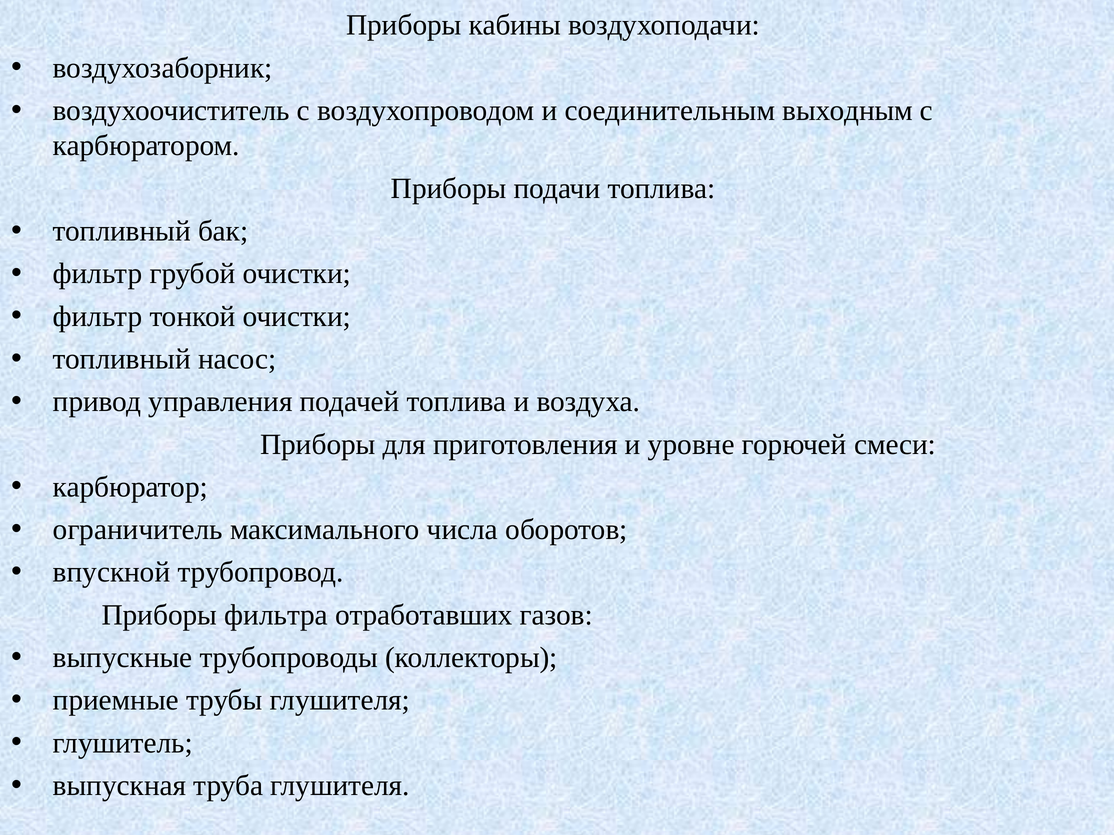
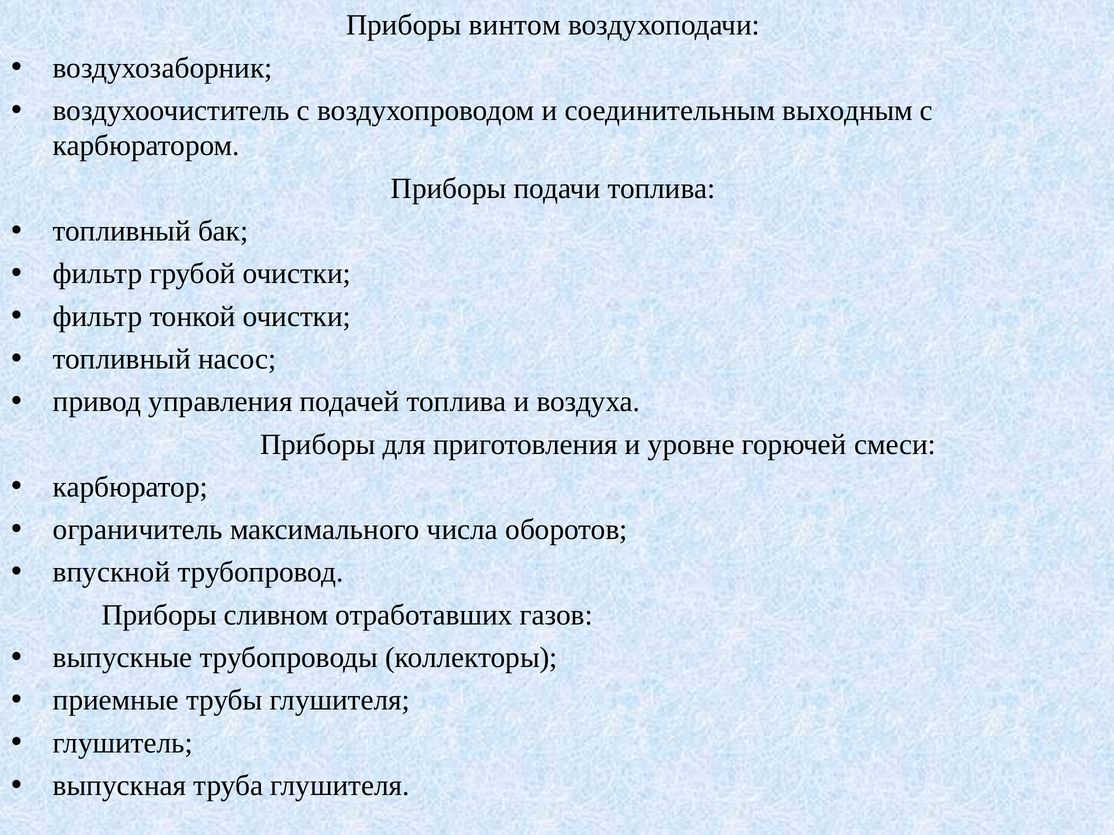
кабины: кабины -> винтом
фильтра: фильтра -> сливном
